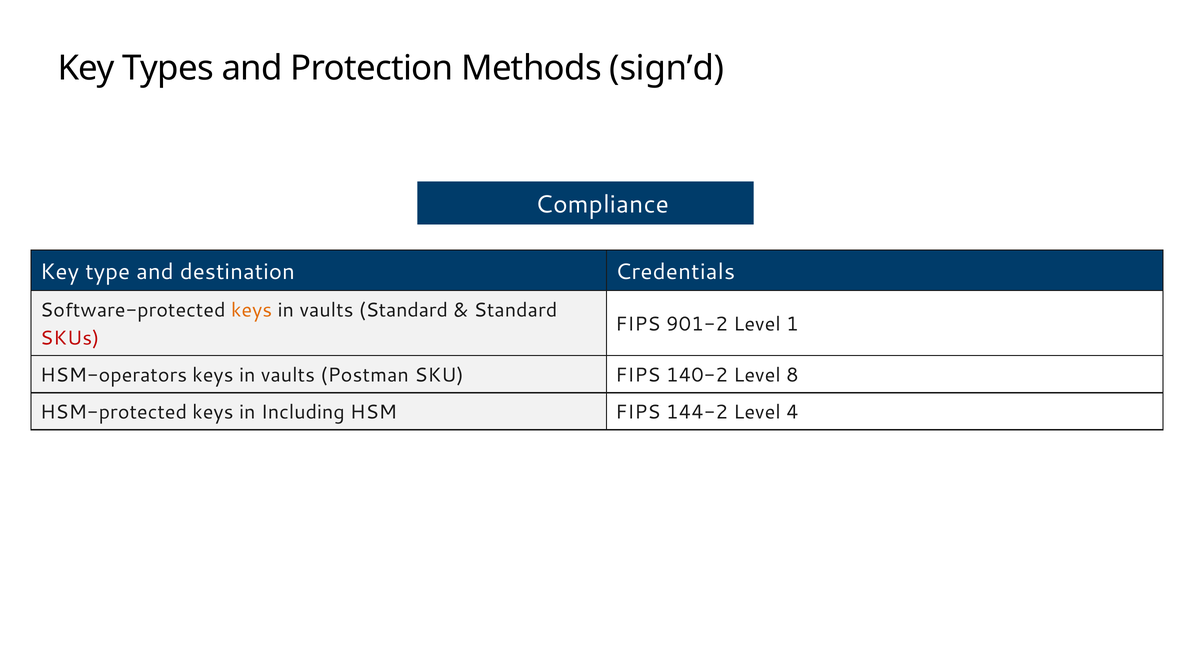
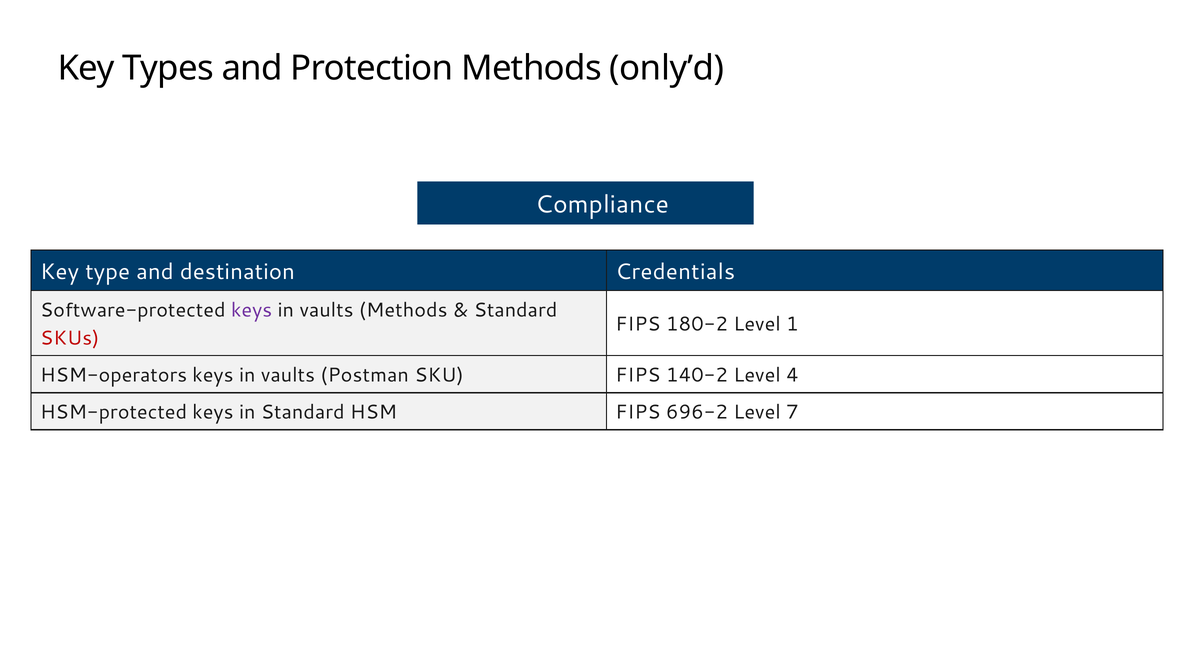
sign’d: sign’d -> only’d
keys at (252, 310) colour: orange -> purple
vaults Standard: Standard -> Methods
901-2: 901-2 -> 180-2
8: 8 -> 4
in Including: Including -> Standard
144-2: 144-2 -> 696-2
4: 4 -> 7
